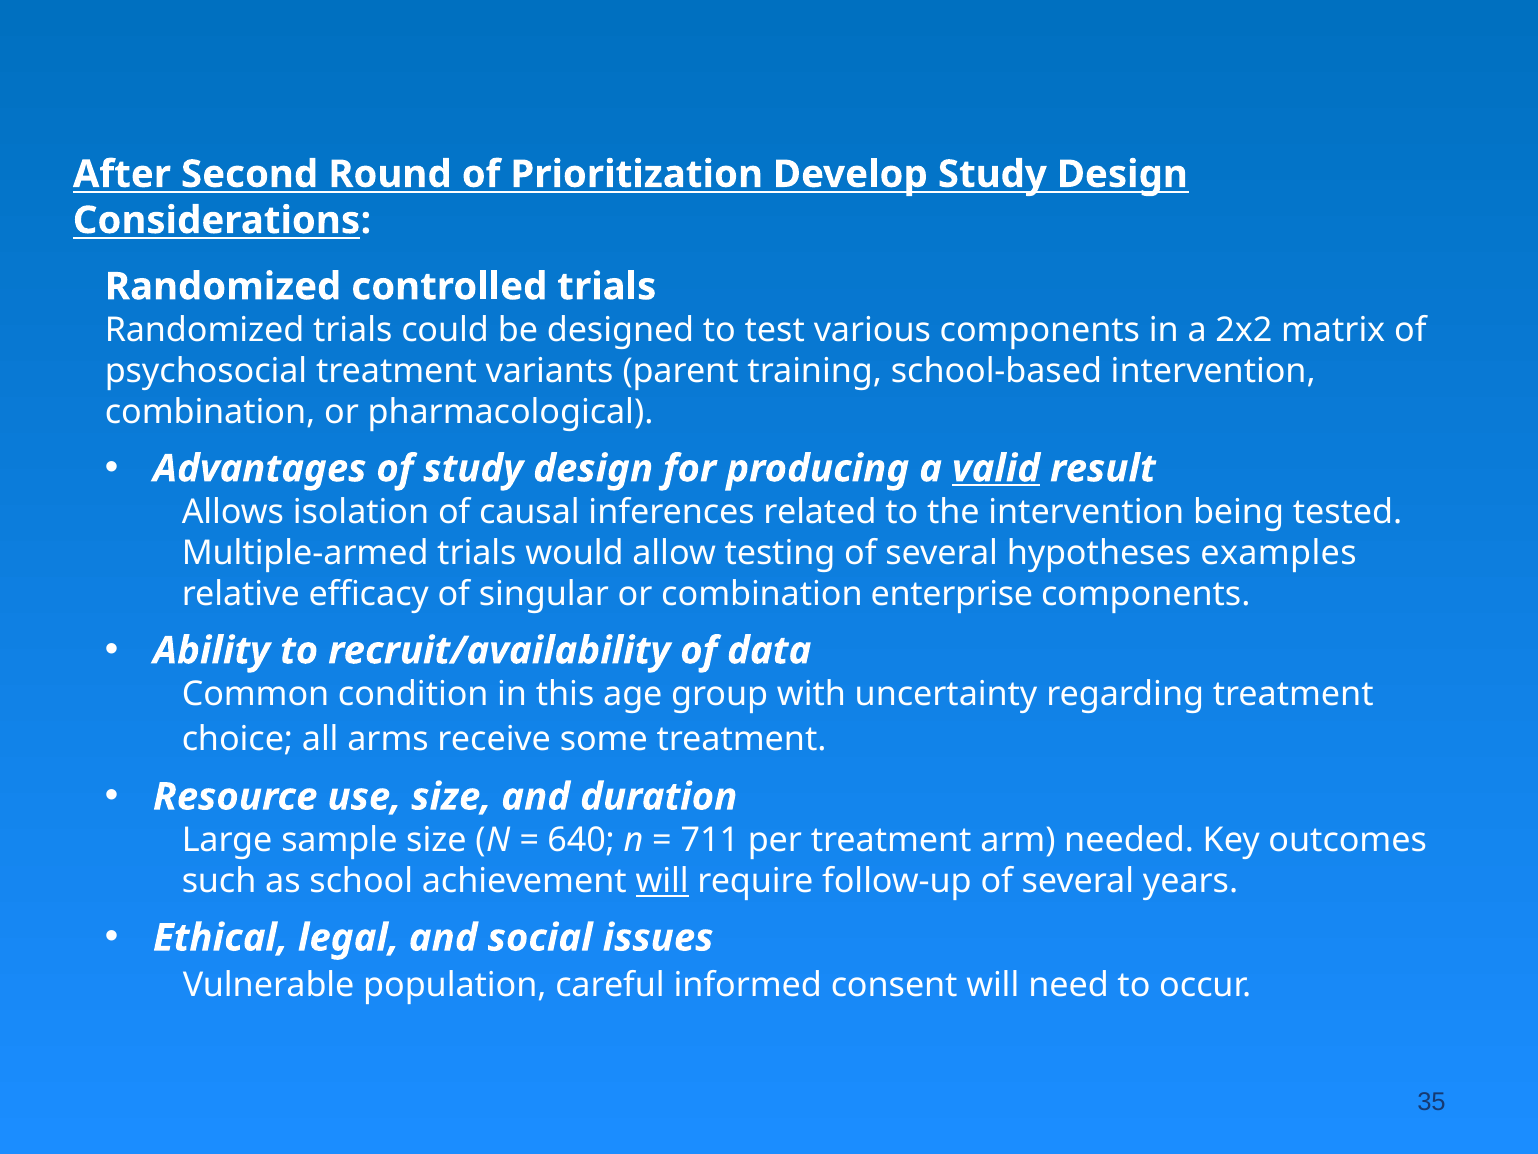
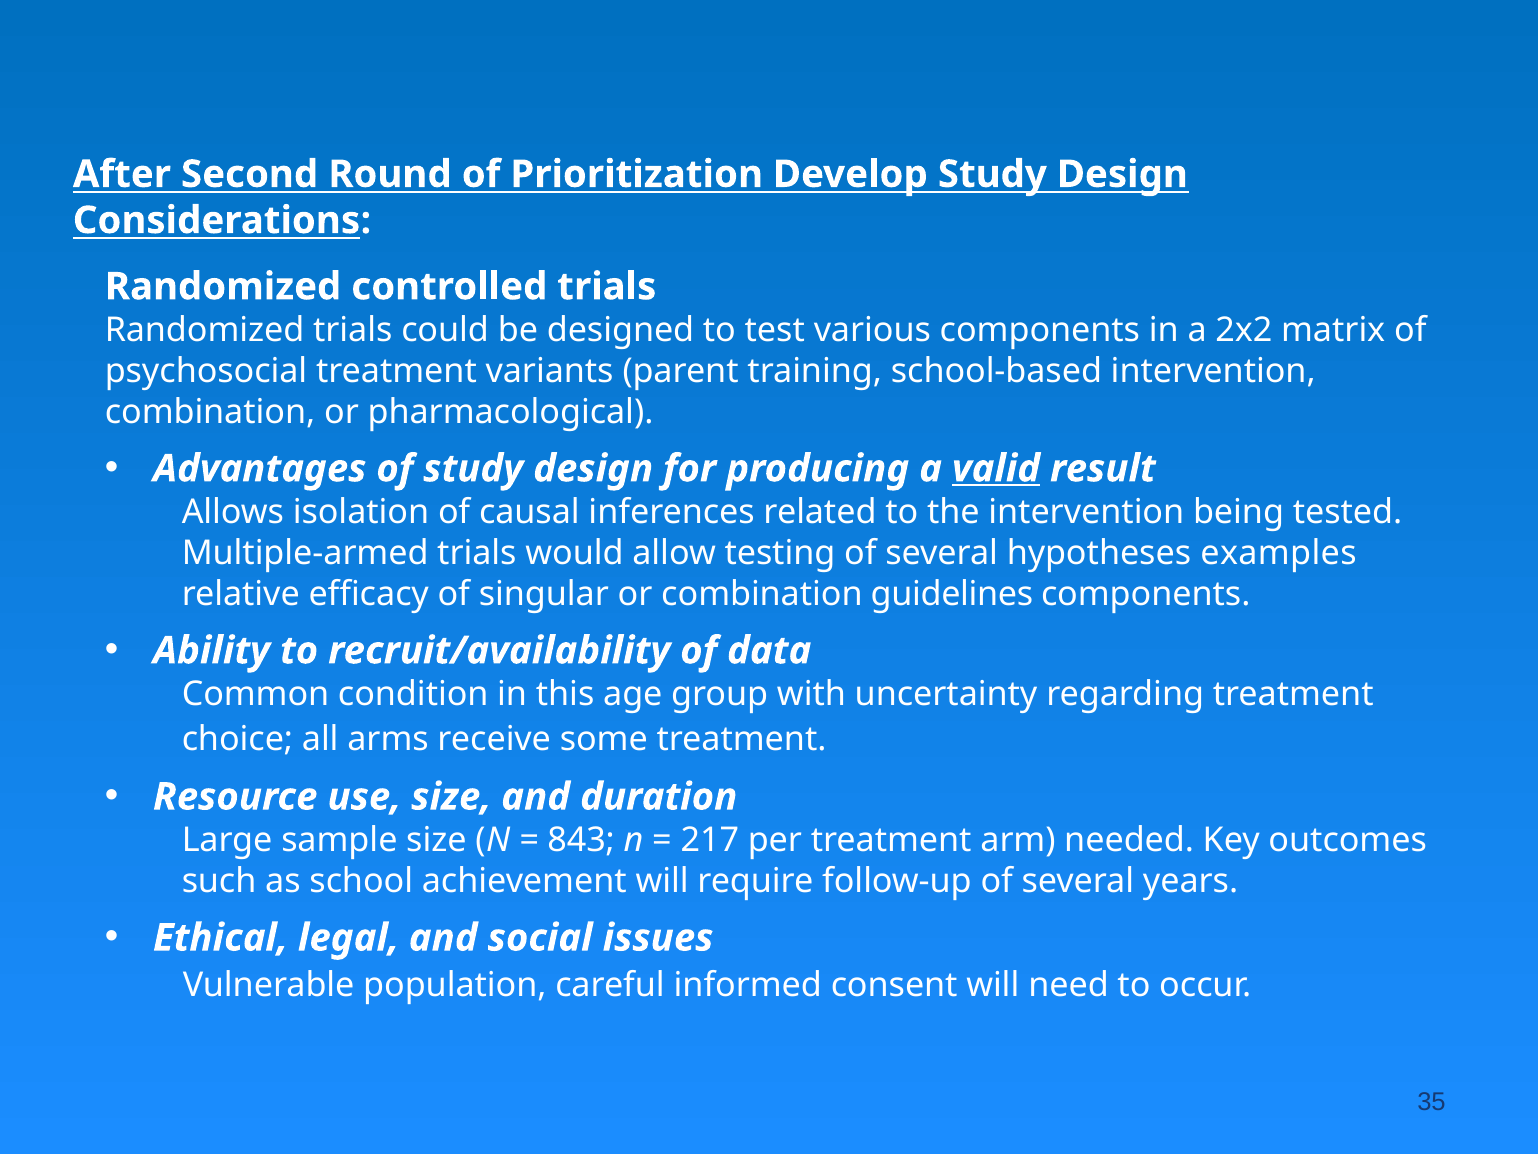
enterprise: enterprise -> guidelines
640: 640 -> 843
711: 711 -> 217
will at (662, 881) underline: present -> none
